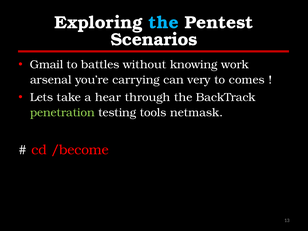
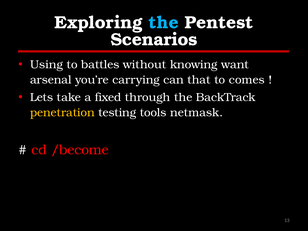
Gmail: Gmail -> Using
work: work -> want
very: very -> that
hear: hear -> fixed
penetration colour: light green -> yellow
